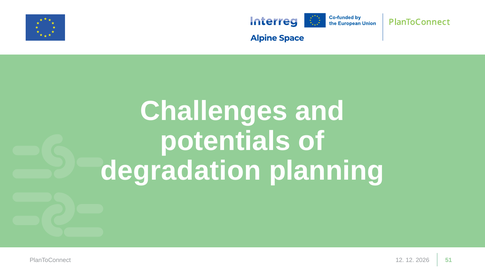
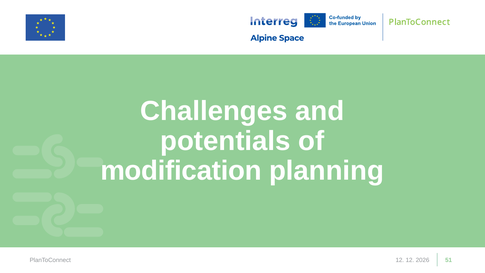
degradation: degradation -> modification
